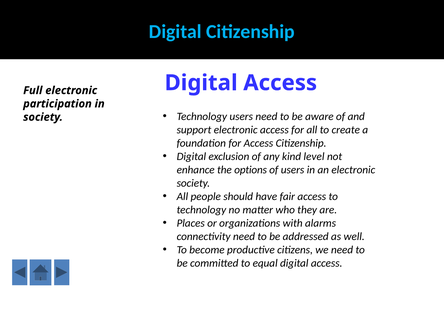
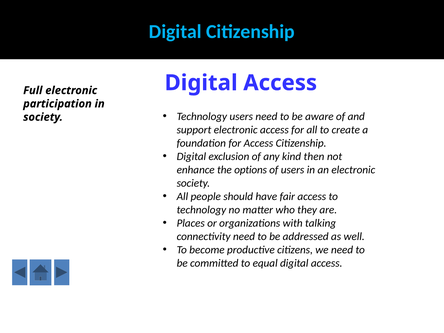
level: level -> then
alarms: alarms -> talking
